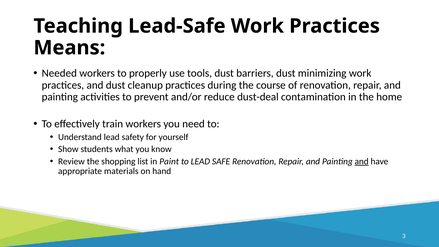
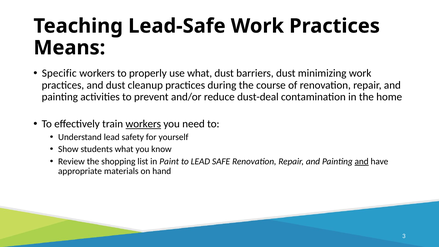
Needed: Needed -> Specific
use tools: tools -> what
workers at (143, 124) underline: none -> present
